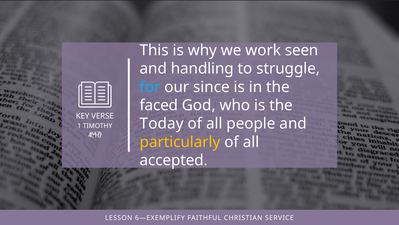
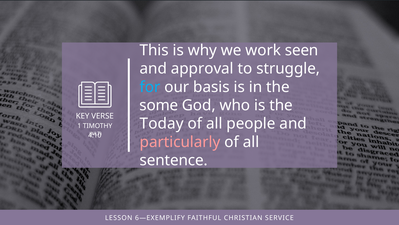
handling: handling -> approval
since: since -> basis
faced: faced -> some
particularly colour: yellow -> pink
accepted: accepted -> sentence
